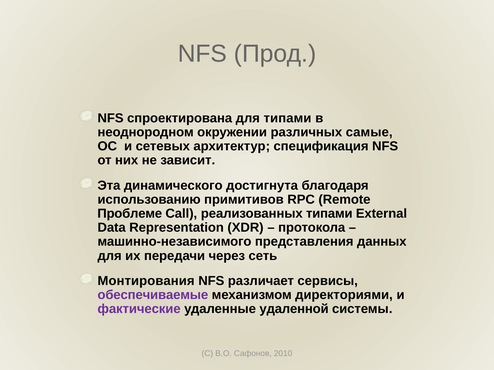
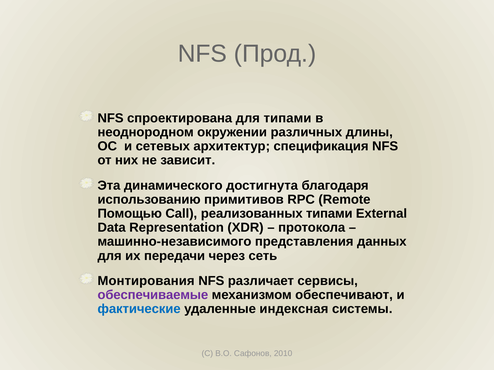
самые: самые -> длины
Проблеме: Проблеме -> Помощью
директориями: директориями -> обеспечивают
фактические colour: purple -> blue
удаленной: удаленной -> индексная
